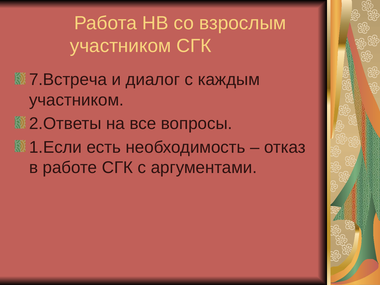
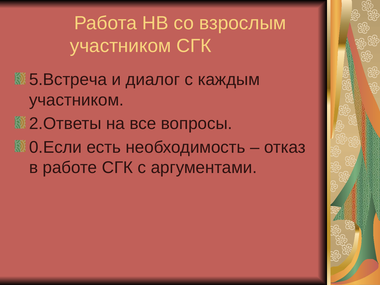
7.Встреча: 7.Встреча -> 5.Встреча
1.Если: 1.Если -> 0.Если
